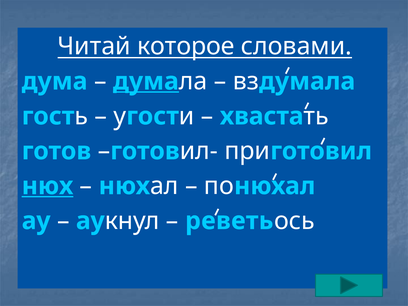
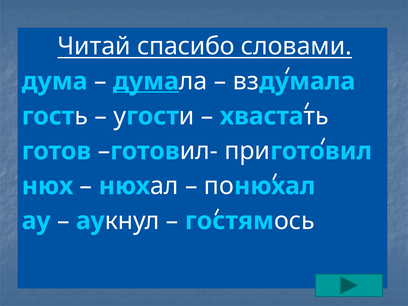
которое: которое -> спасибо
нюх at (48, 186) underline: present -> none
реветь: реветь -> гостям
